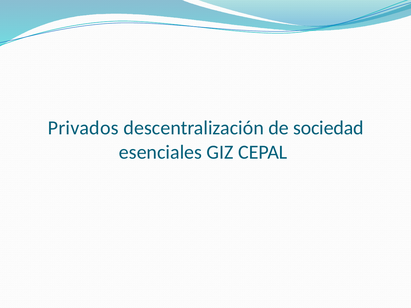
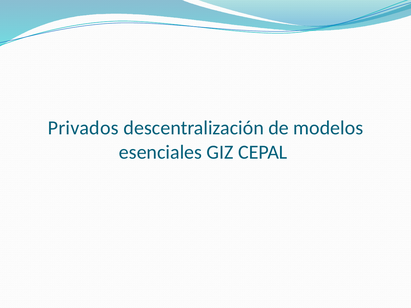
sociedad: sociedad -> modelos
